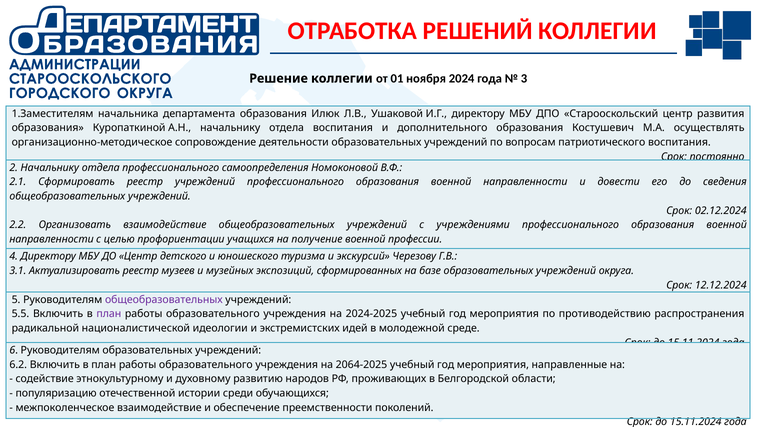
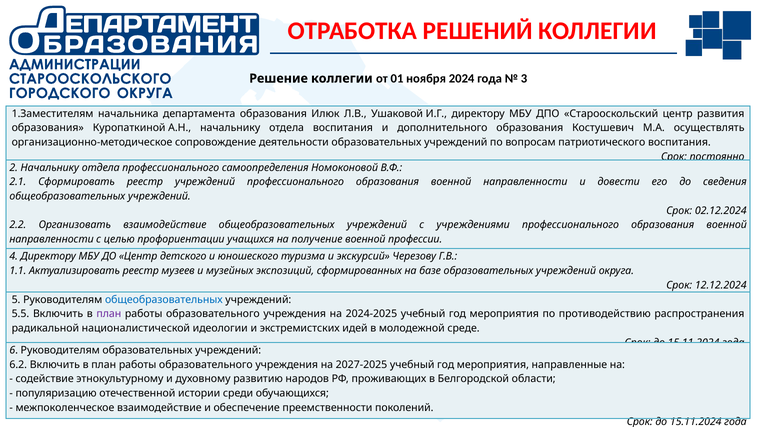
3.1: 3.1 -> 1.1
общеобразовательных at (164, 300) colour: purple -> blue
2064-2025: 2064-2025 -> 2027-2025
